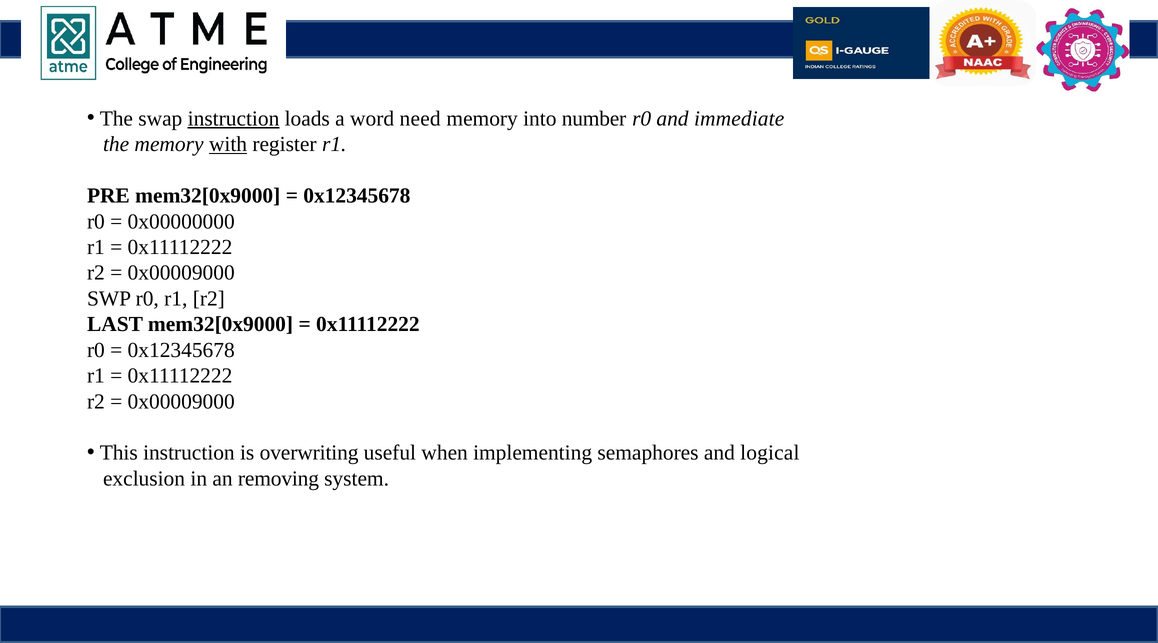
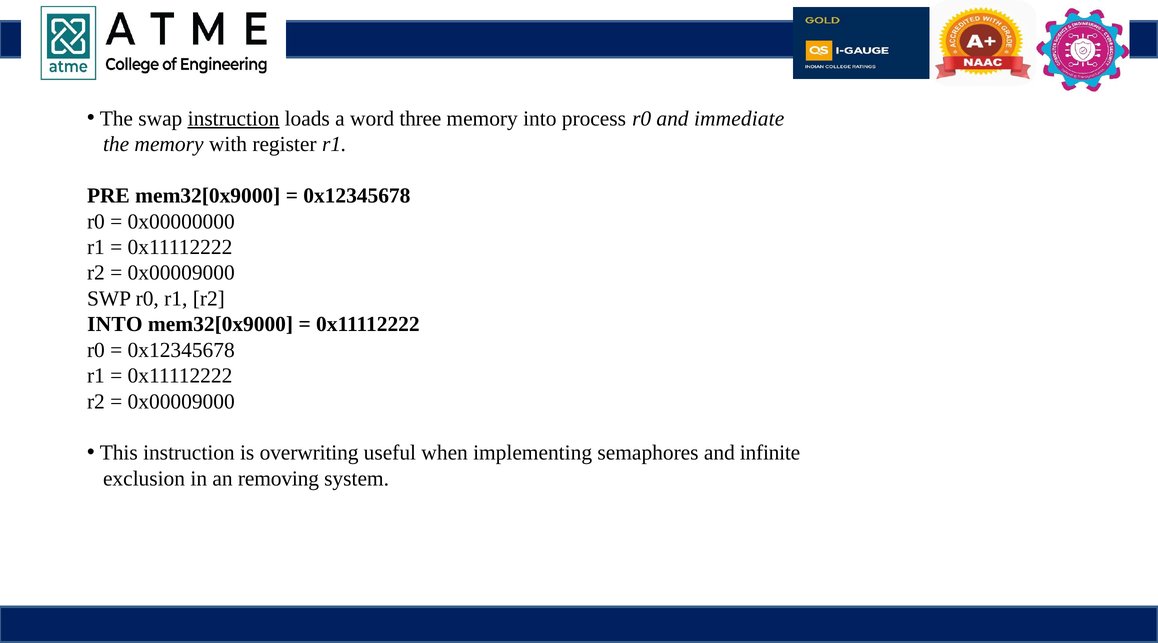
need: need -> three
number: number -> process
with underline: present -> none
LAST at (115, 324): LAST -> INTO
logical: logical -> infinite
